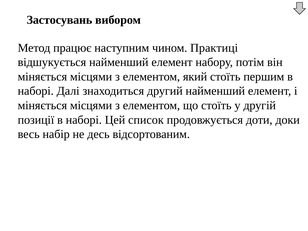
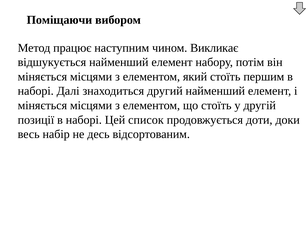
Застосувань: Застосувань -> Поміщаючи
Практиці: Практиці -> Викликає
